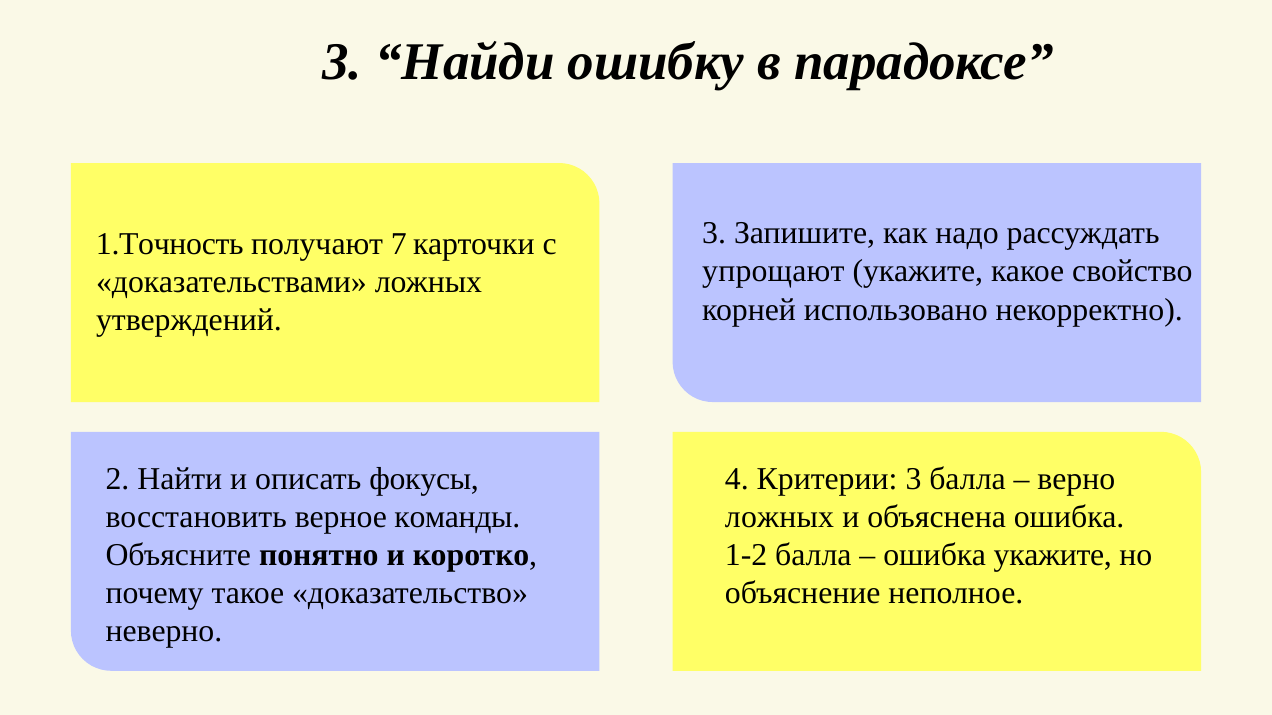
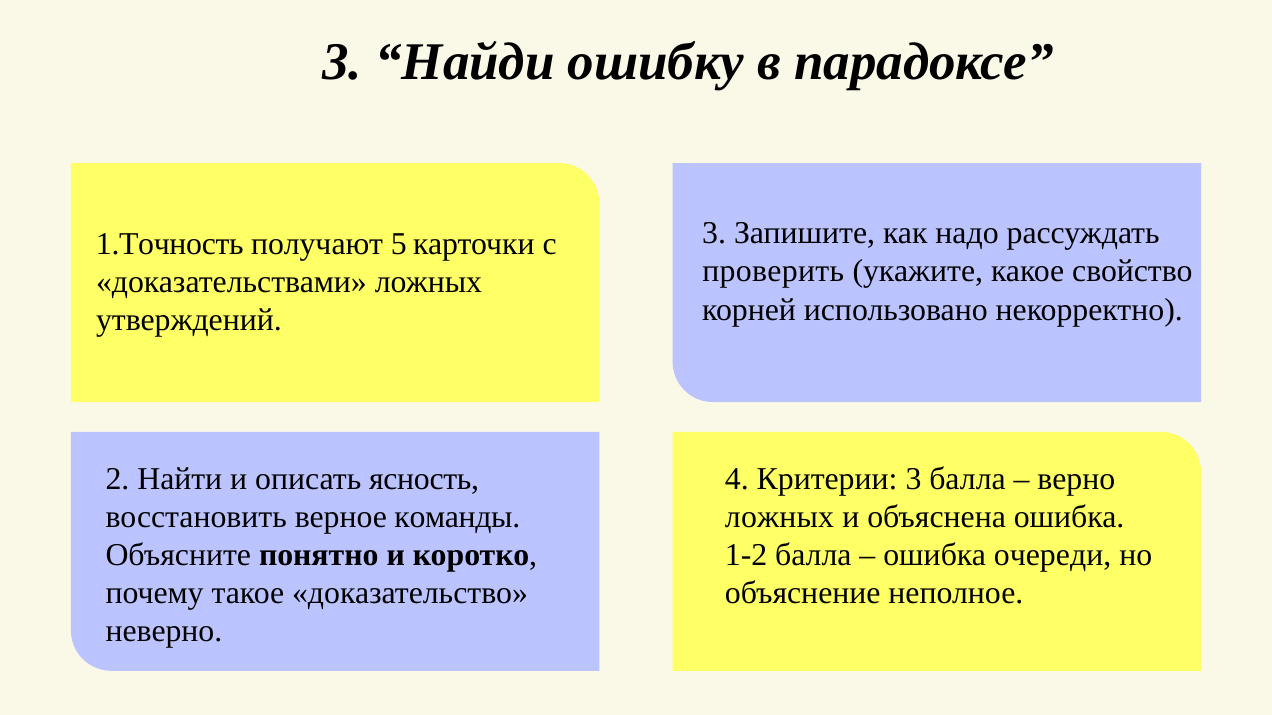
7: 7 -> 5
упрощают: упрощают -> проверить
фокусы: фокусы -> ясность
ошибка укажите: укажите -> очереди
